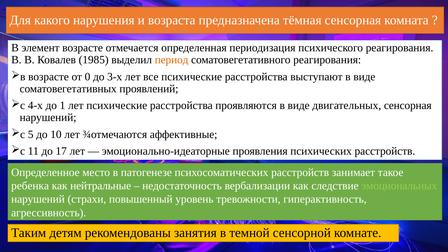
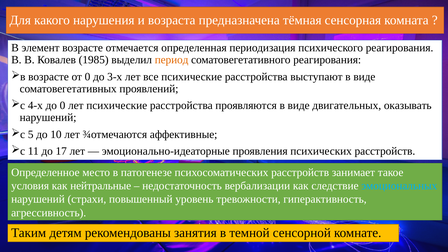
до 1: 1 -> 0
двигательных сенсорная: сенсорная -> оказывать
ребенка: ребенка -> условия
эмоциональных colour: light green -> light blue
